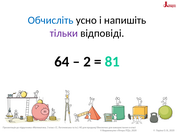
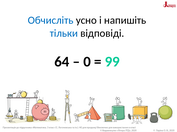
тільки colour: purple -> blue
2: 2 -> 0
81: 81 -> 99
